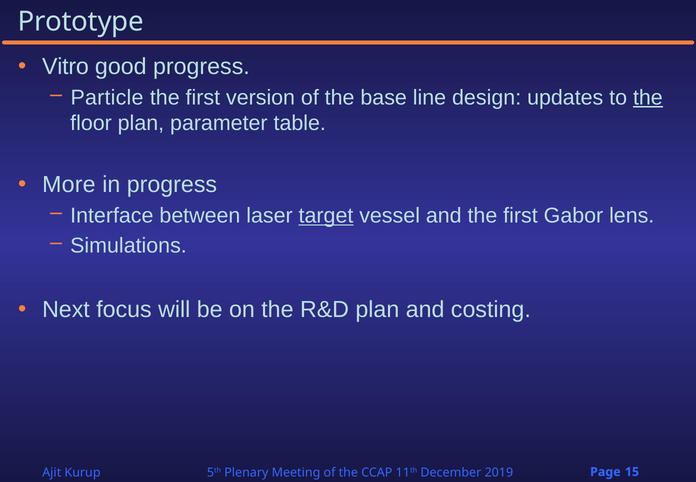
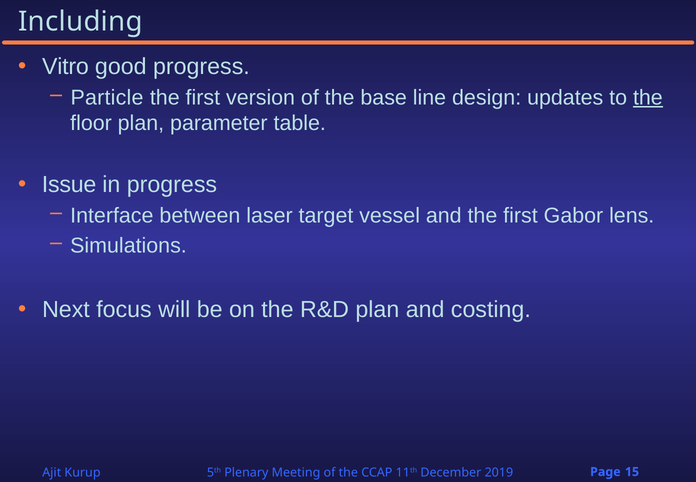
Prototype: Prototype -> Including
More: More -> Issue
target underline: present -> none
